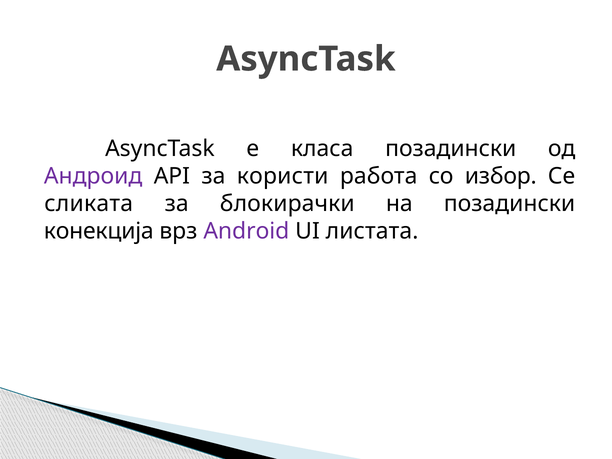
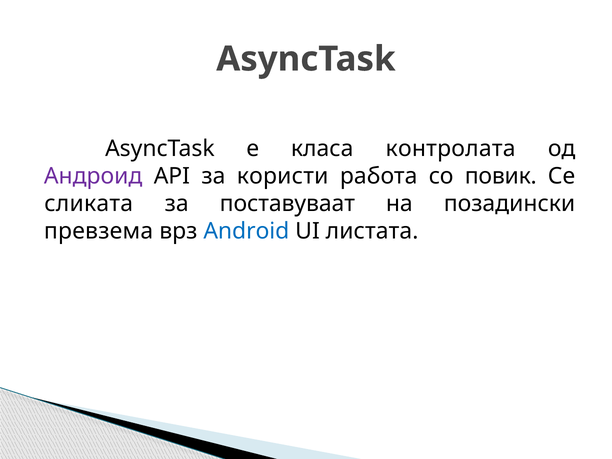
класа позадински: позадински -> контролата
избор: избор -> повик
блокирачки: блокирачки -> поставуваат
конекција: конекција -> превзема
Android colour: purple -> blue
